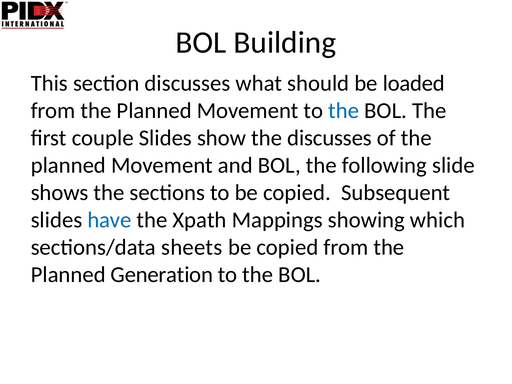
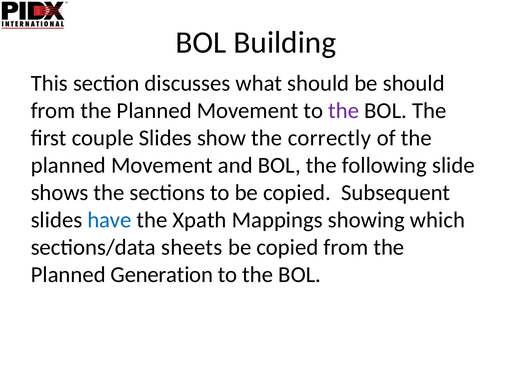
be loaded: loaded -> should
the at (344, 111) colour: blue -> purple
the discusses: discusses -> correctly
